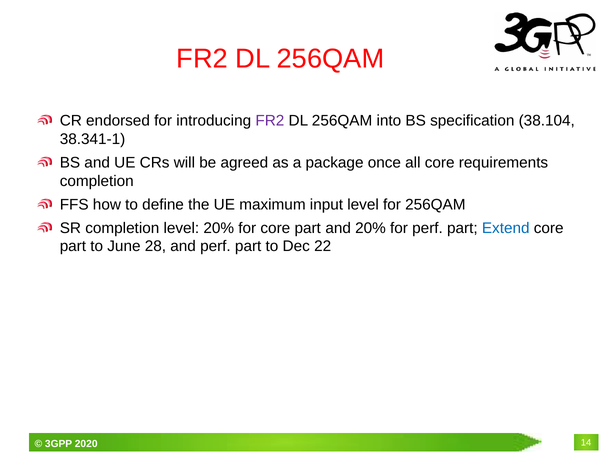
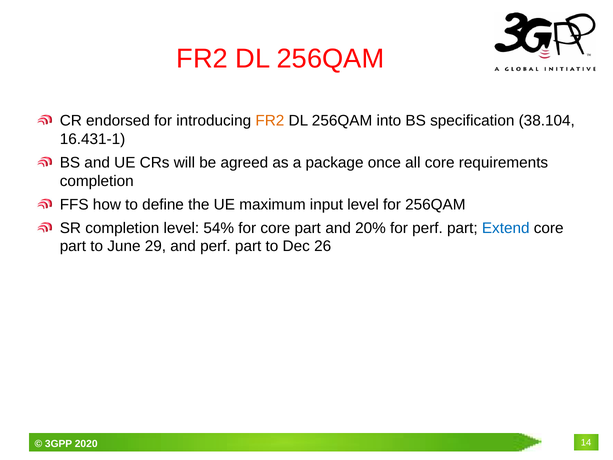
FR2 at (270, 121) colour: purple -> orange
38.341-1: 38.341-1 -> 16.431-1
level 20%: 20% -> 54%
28: 28 -> 29
22: 22 -> 26
